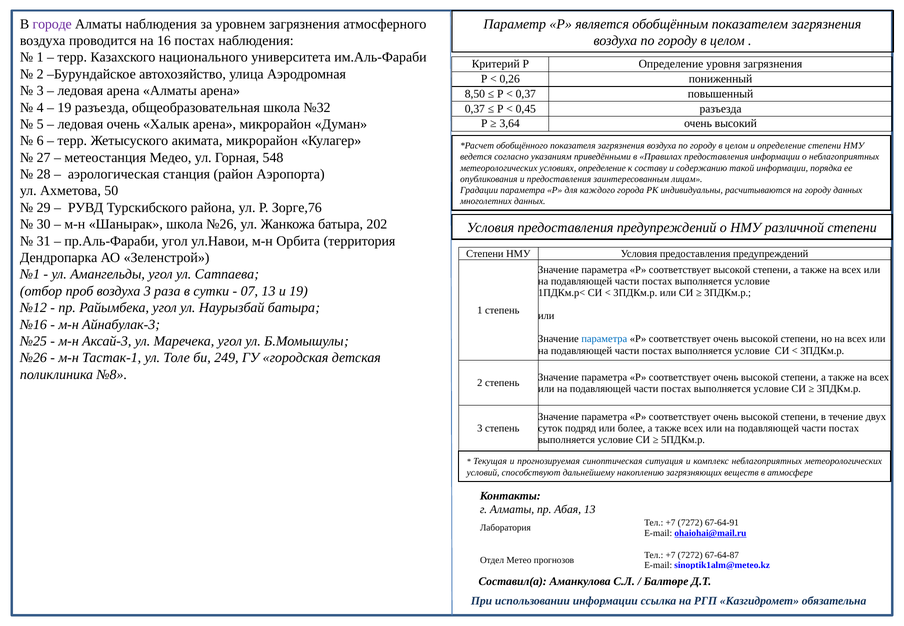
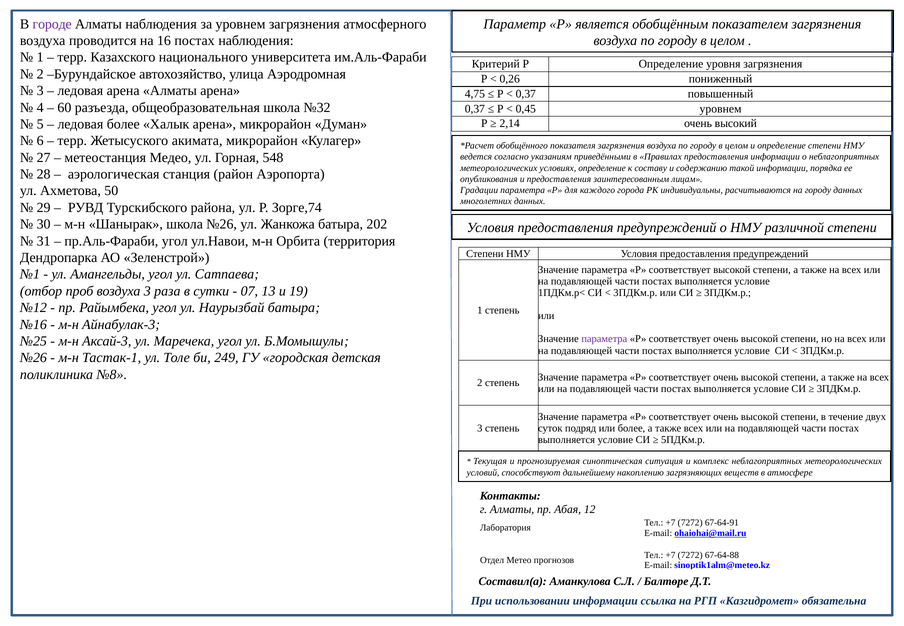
8,50: 8,50 -> 4,75
19 at (64, 107): 19 -> 60
0,45 разъезда: разъезда -> уровнем
ледовая очень: очень -> более
3,64: 3,64 -> 2,14
Зорге,76: Зорге,76 -> Зорге,74
параметра at (604, 339) colour: blue -> purple
Абая 13: 13 -> 12
67-64-87: 67-64-87 -> 67-64-88
